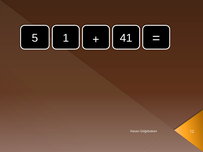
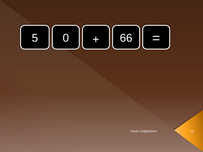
1: 1 -> 0
41: 41 -> 66
